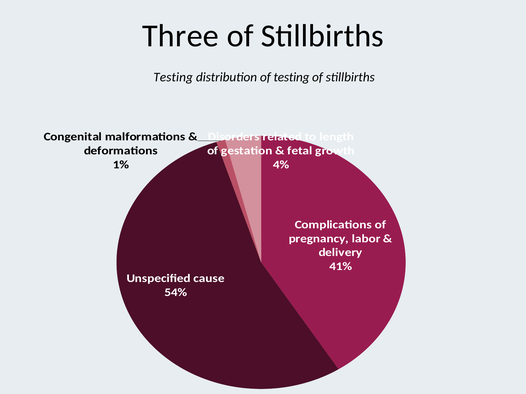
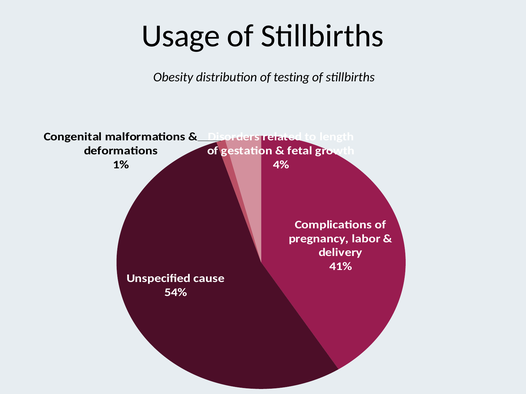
Three: Three -> Usage
Testing at (173, 77): Testing -> Obesity
